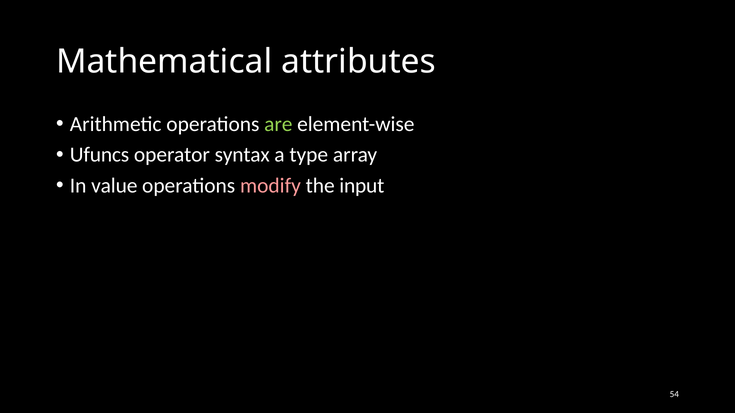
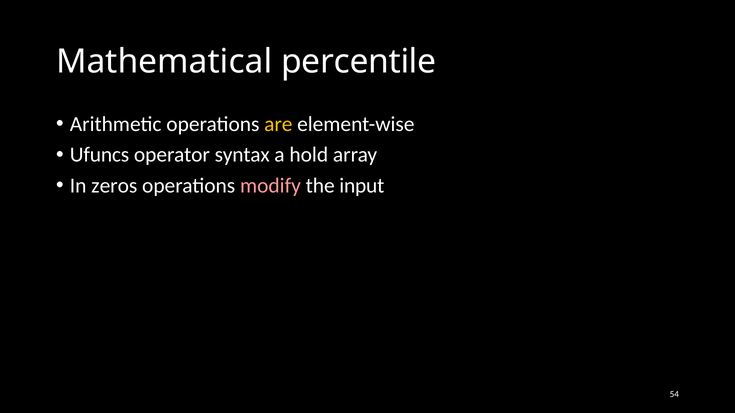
attributes: attributes -> percentile
are colour: light green -> yellow
type: type -> hold
value: value -> zeros
